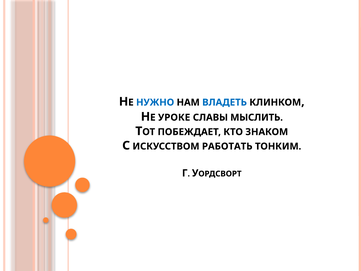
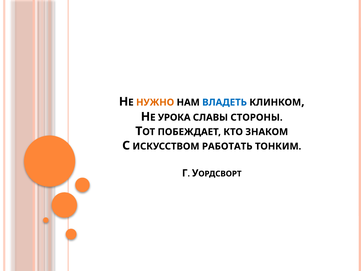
НУЖНО colour: blue -> orange
УРОКЕ: УРОКЕ -> УРОКА
МЫСЛИТЬ: МЫСЛИТЬ -> СТОРОНЫ
